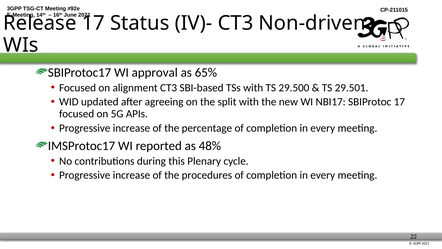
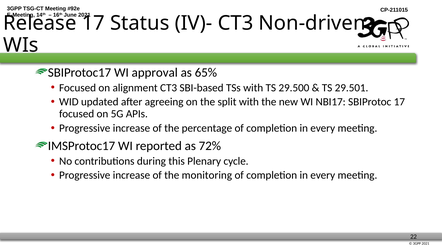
48%: 48% -> 72%
procedures: procedures -> monitoring
